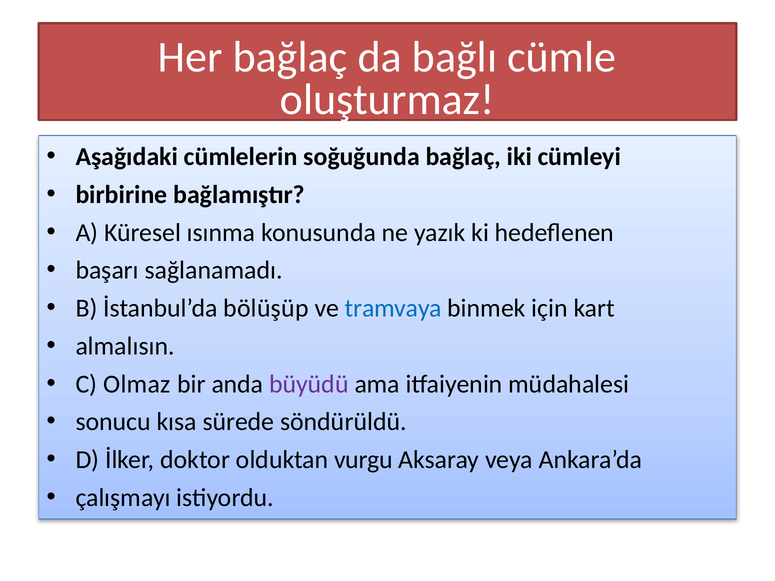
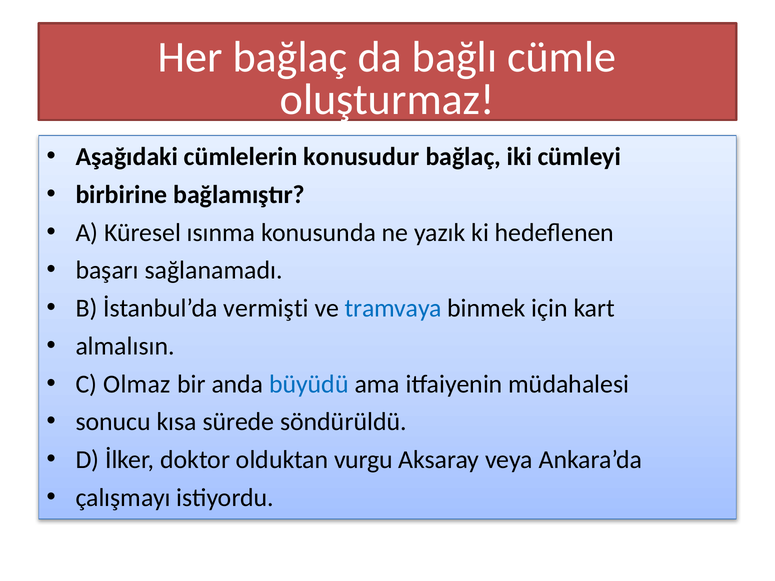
soğuğunda: soğuğunda -> konusudur
bölüşüp: bölüşüp -> vermişti
büyüdü colour: purple -> blue
